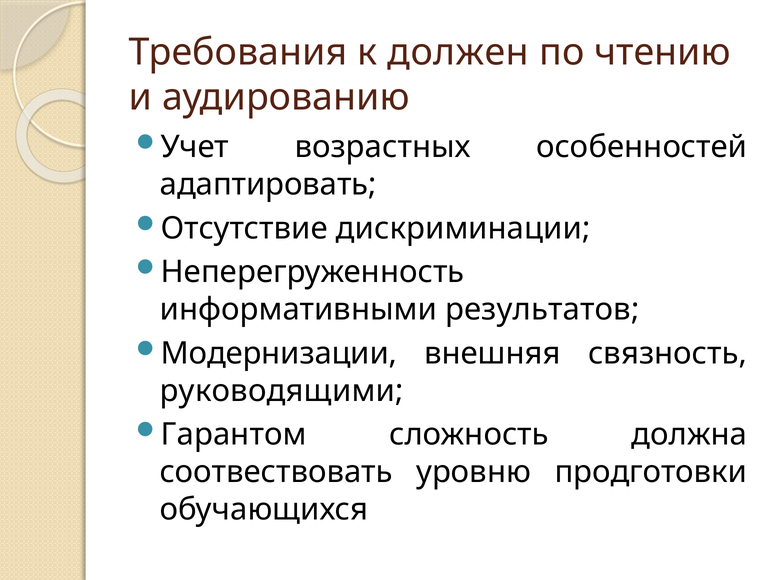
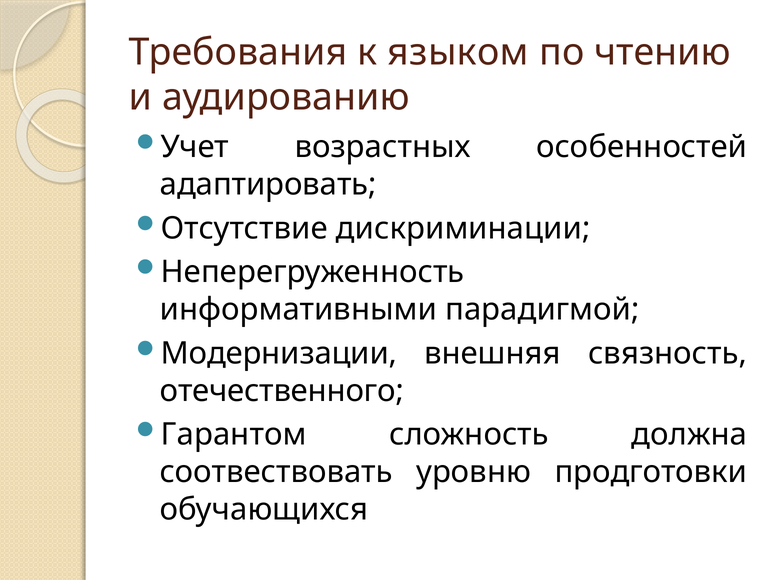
должен: должен -> языком
результатов: результатов -> парадигмой
руководящими: руководящими -> отечественного
